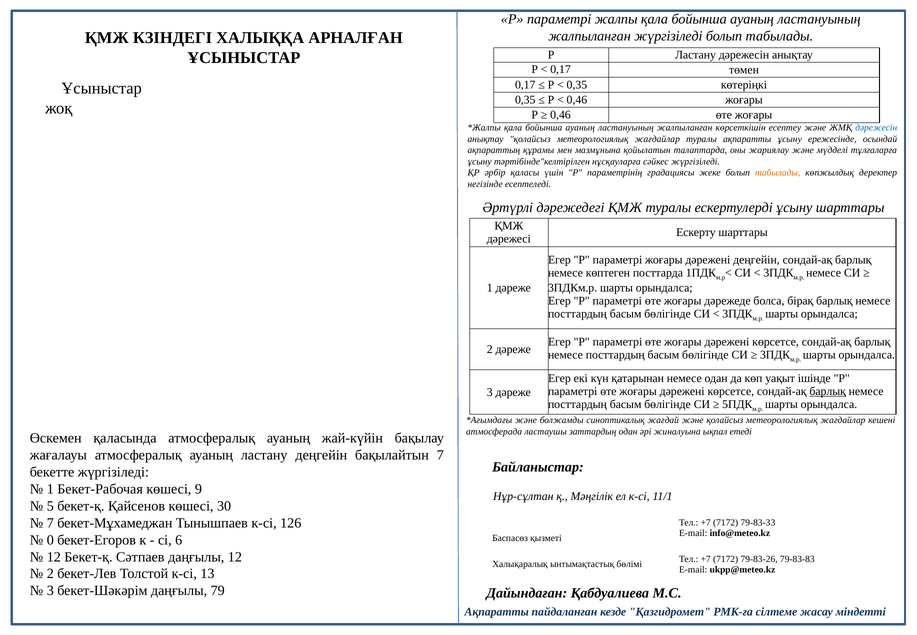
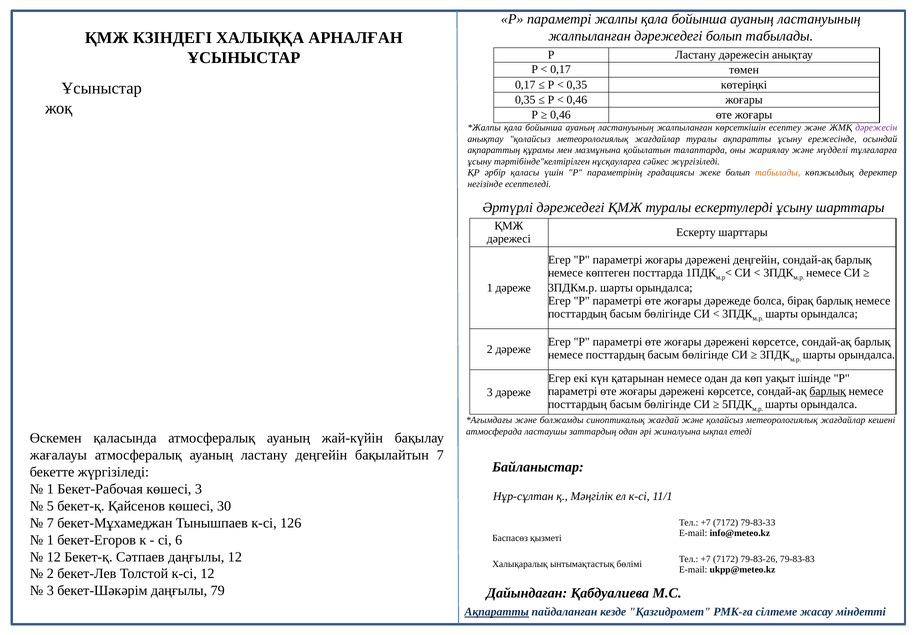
жалпыланған жүргізіледі: жүргізіледі -> дәрежедегі
дәрежесін at (876, 128) colour: blue -> purple
көшесі 9: 9 -> 3
0 at (50, 540): 0 -> 1
к-сі 13: 13 -> 12
Ақпаратты at (497, 612) underline: none -> present
